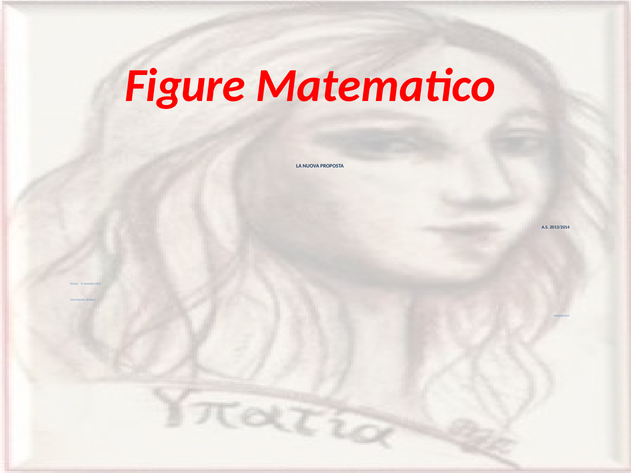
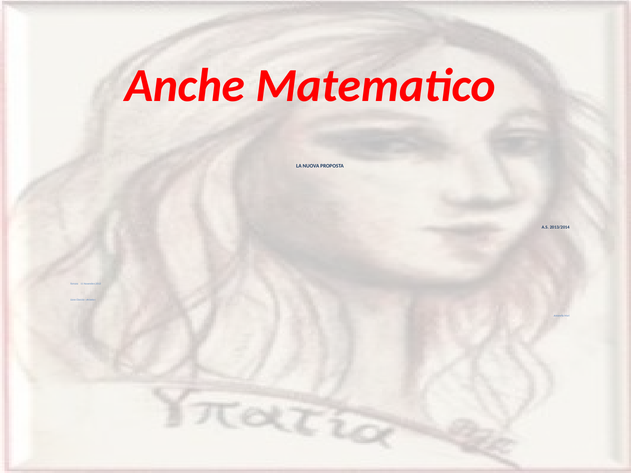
Figure: Figure -> Anche
